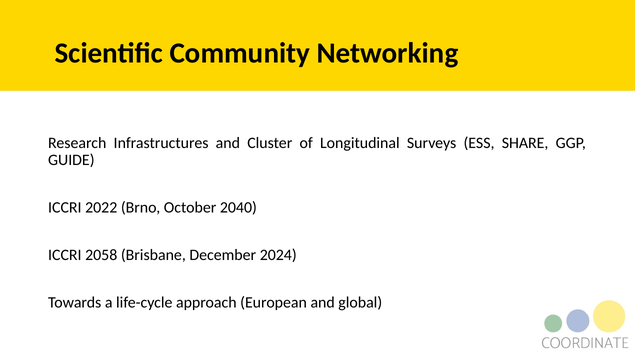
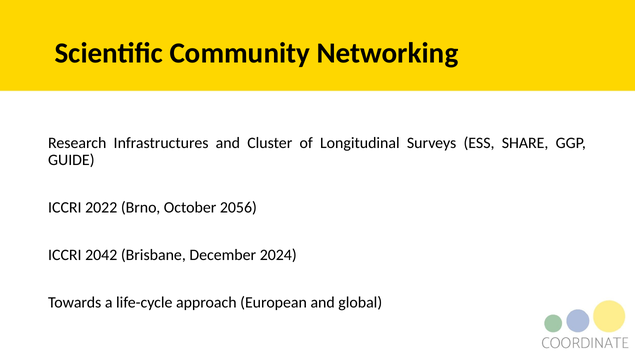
2040: 2040 -> 2056
2058: 2058 -> 2042
